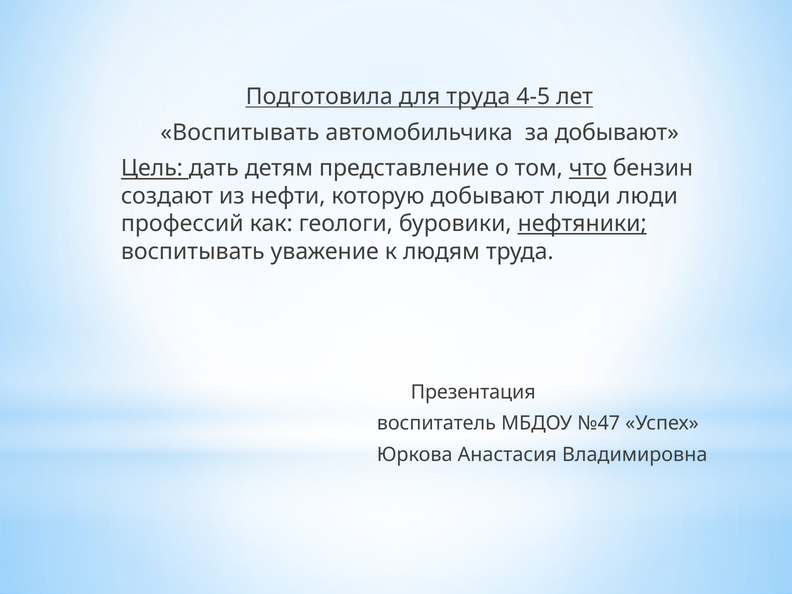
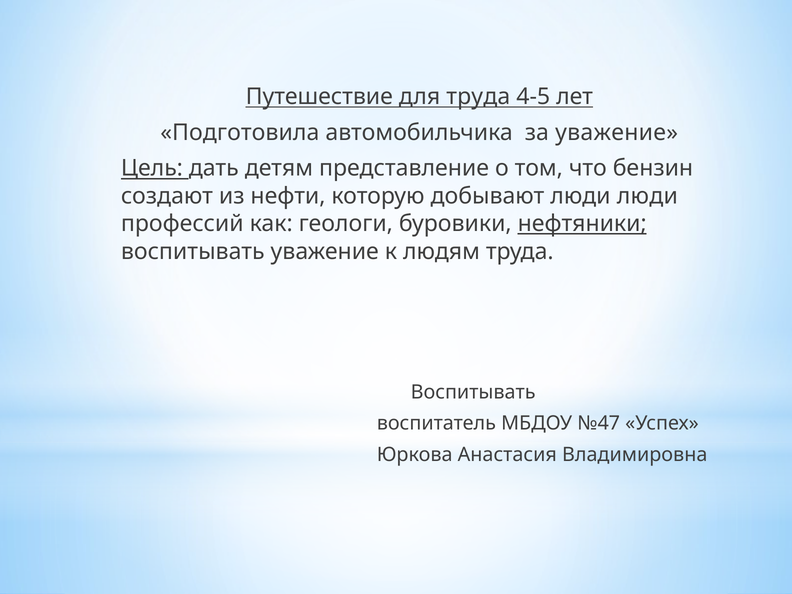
Подготовила: Подготовила -> Путешествие
Воспитывать at (240, 132): Воспитывать -> Подготовила
за добывают: добывают -> уважение
что underline: present -> none
Презентация at (473, 392): Презентация -> Воспитывать
